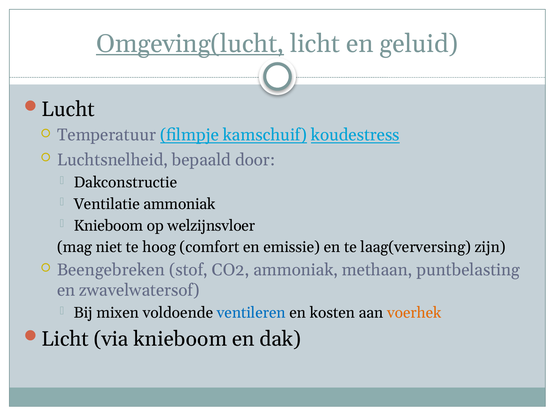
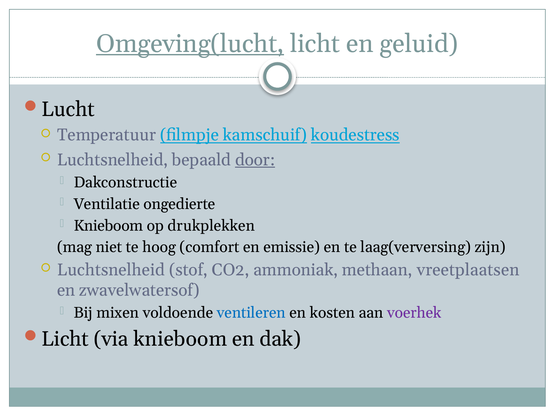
door underline: none -> present
Ventilatie ammoniak: ammoniak -> ongedierte
welzijnsvloer: welzijnsvloer -> drukplekken
Beengebreken at (111, 270): Beengebreken -> Luchtsnelheid
puntbelasting: puntbelasting -> vreetplaatsen
voerhek colour: orange -> purple
